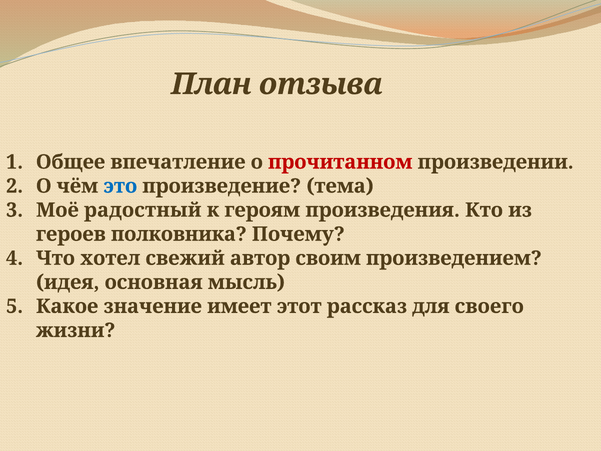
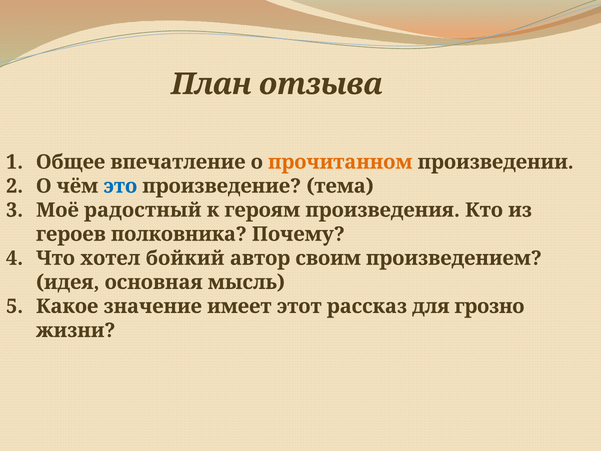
прочитанном colour: red -> orange
свежий: свежий -> бойкий
своего: своего -> грозно
